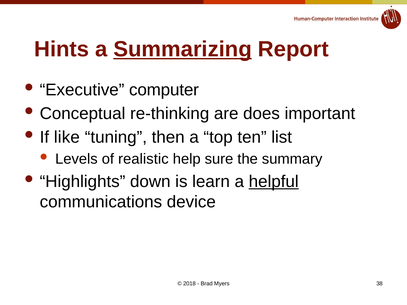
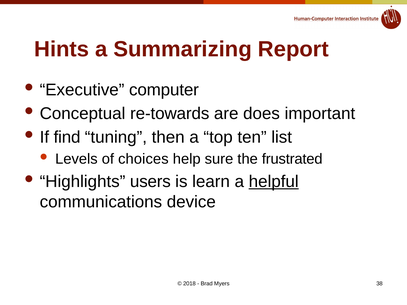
Summarizing underline: present -> none
re-thinking: re-thinking -> re-towards
like: like -> find
realistic: realistic -> choices
summary: summary -> frustrated
down: down -> users
